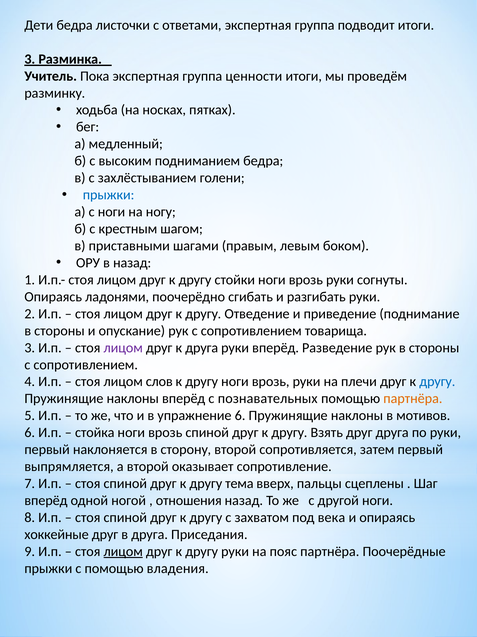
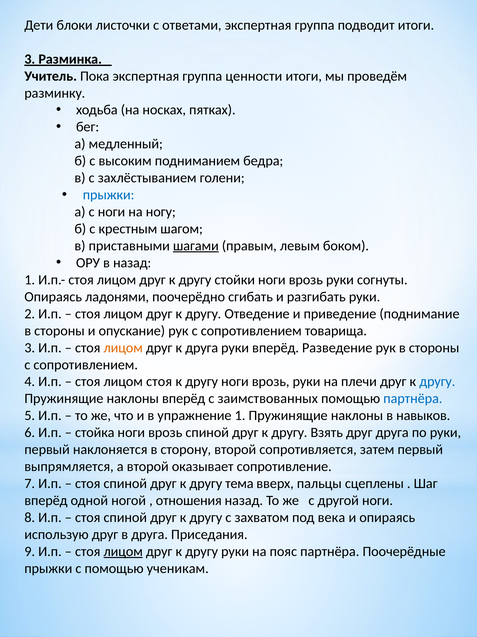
Дети бедра: бедра -> блоки
шагами underline: none -> present
лицом at (123, 347) colour: purple -> orange
лицом слов: слов -> стоя
познавательных: познавательных -> заимствованных
партнёра at (413, 398) colour: orange -> blue
упражнение 6: 6 -> 1
мотивов: мотивов -> навыков
хоккейные: хоккейные -> использую
владения: владения -> ученикам
